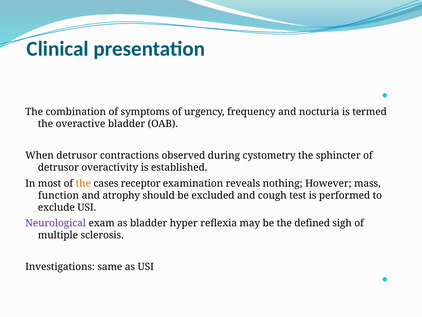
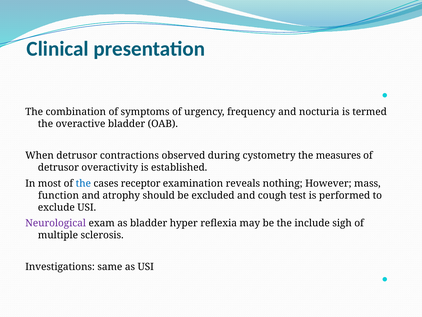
sphincter: sphincter -> measures
the at (83, 183) colour: orange -> blue
defined: defined -> include
